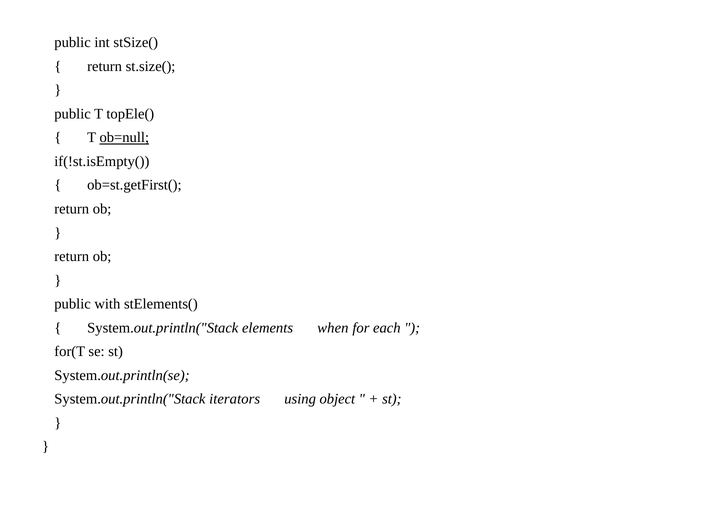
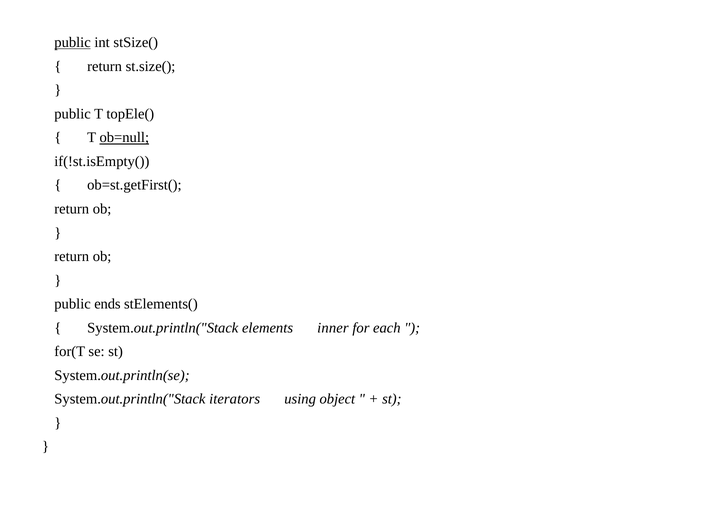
public at (73, 42) underline: none -> present
with: with -> ends
when: when -> inner
